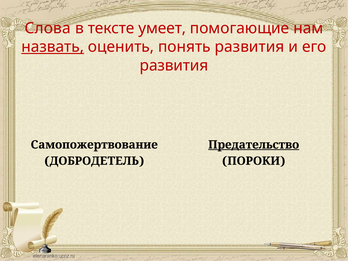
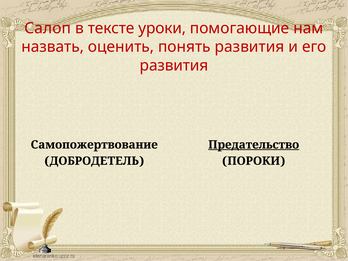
Слова: Слова -> Салоп
умеет: умеет -> уроки
назвать underline: present -> none
